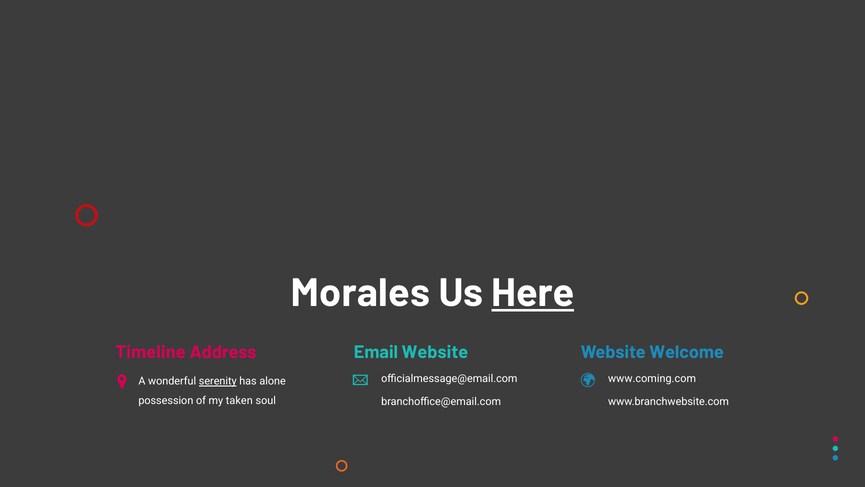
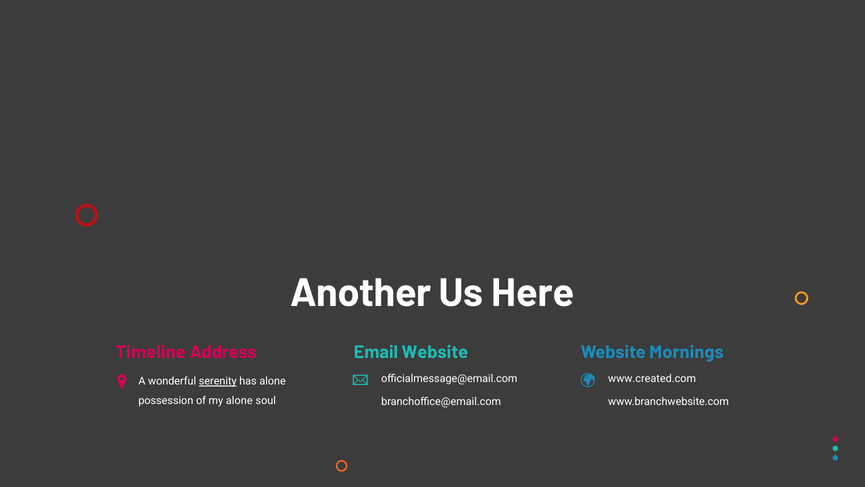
Morales: Morales -> Another
Here underline: present -> none
Welcome: Welcome -> Mornings
www.coming.com: www.coming.com -> www.created.com
my taken: taken -> alone
